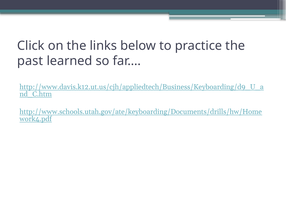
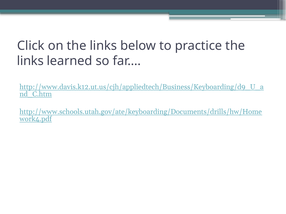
past at (30, 61): past -> links
